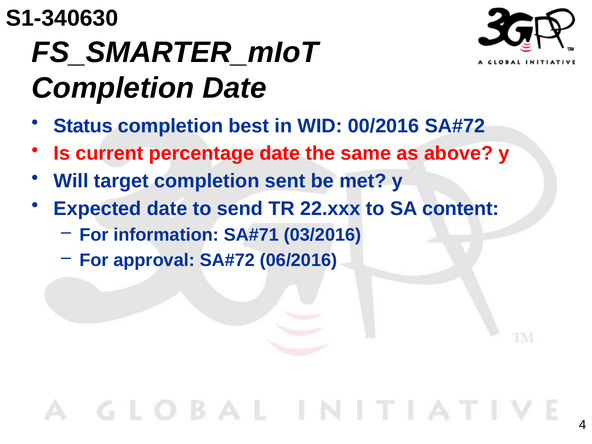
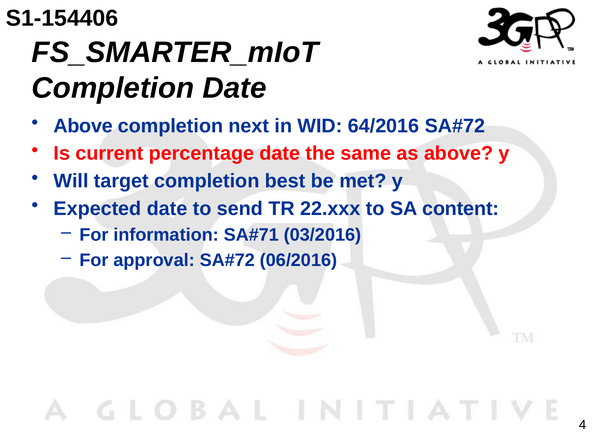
S1-340630: S1-340630 -> S1-154406
Status at (83, 126): Status -> Above
best: best -> next
00/2016: 00/2016 -> 64/2016
sent: sent -> best
